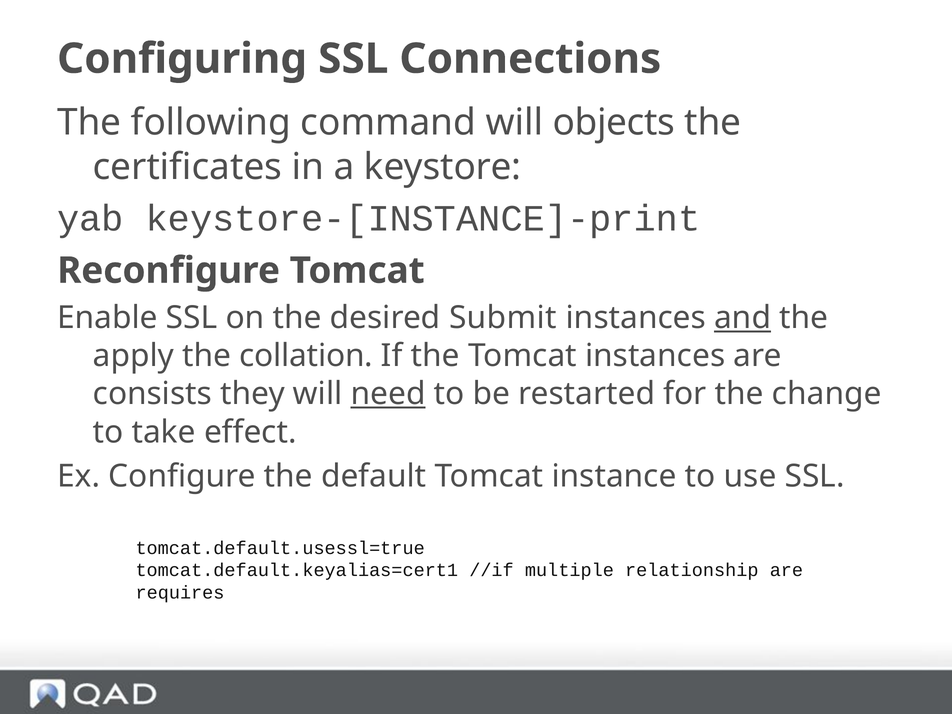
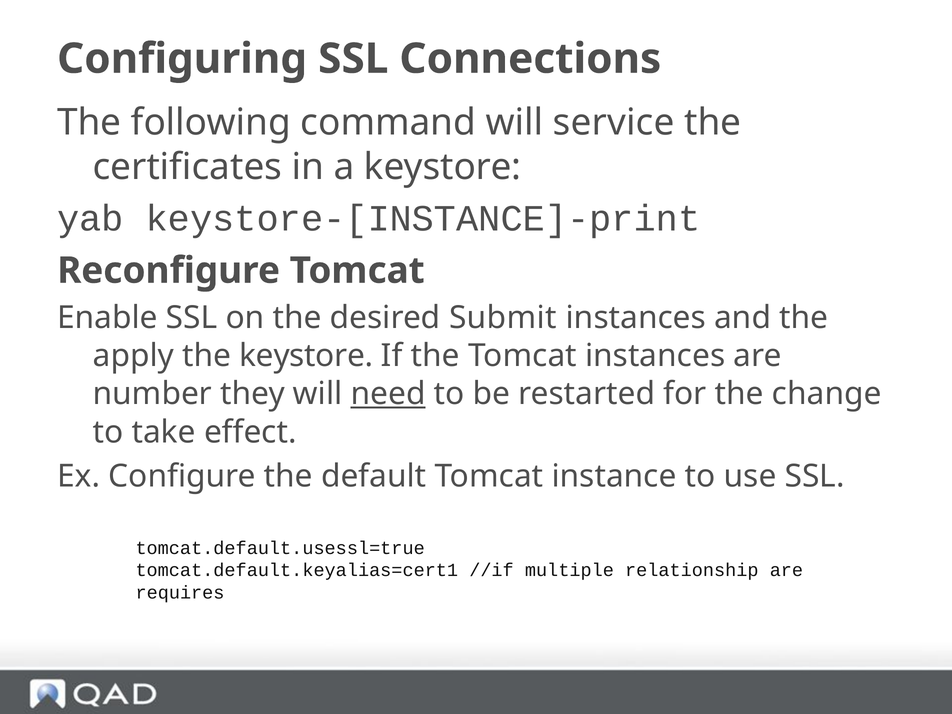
objects: objects -> service
and underline: present -> none
the collation: collation -> keystore
consists: consists -> number
